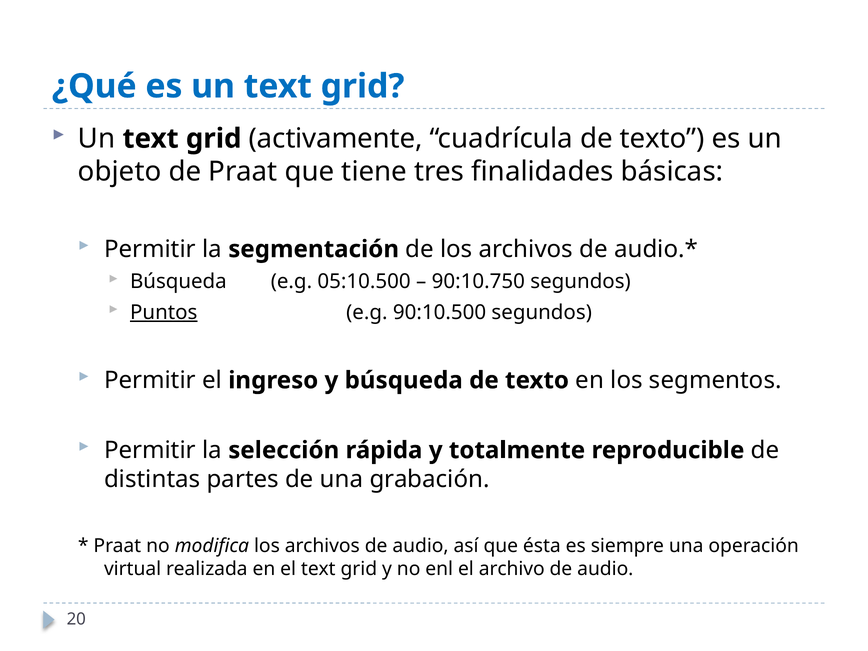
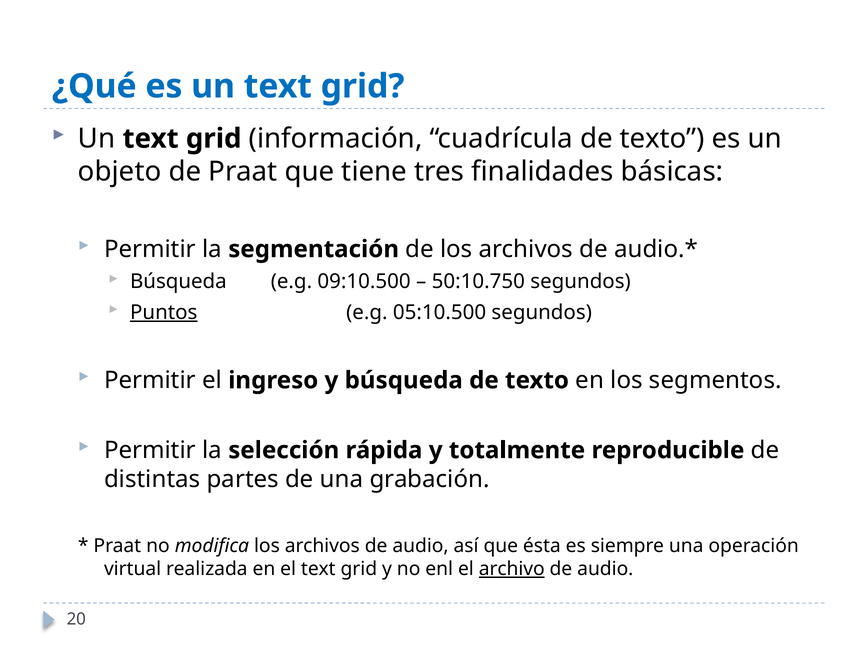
activamente: activamente -> información
05:10.500: 05:10.500 -> 09:10.500
90:10.750: 90:10.750 -> 50:10.750
90:10.500: 90:10.500 -> 05:10.500
archivo underline: none -> present
